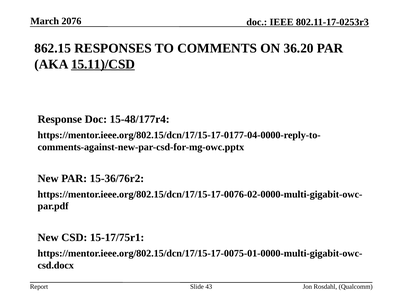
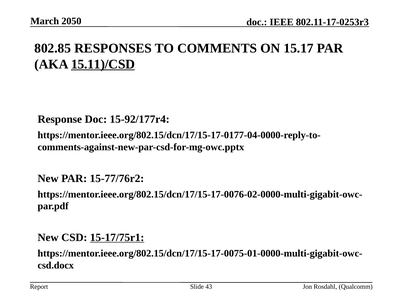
2076: 2076 -> 2050
862.15: 862.15 -> 802.85
36.20: 36.20 -> 15.17
15-48/177r4: 15-48/177r4 -> 15-92/177r4
15-36/76r2: 15-36/76r2 -> 15-77/76r2
15-17/75r1 underline: none -> present
